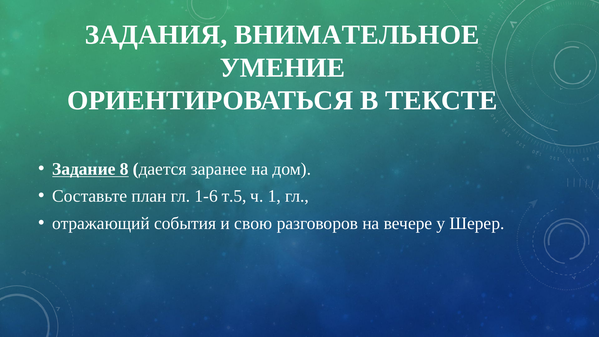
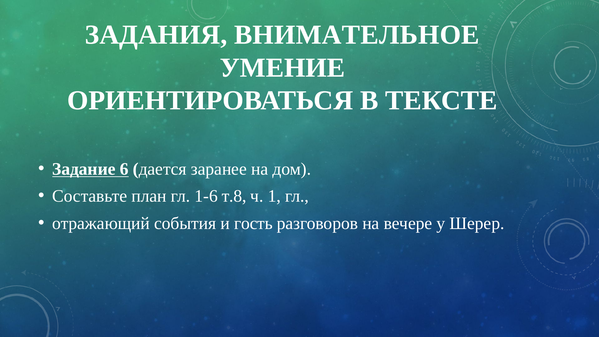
8: 8 -> 6
т.5: т.5 -> т.8
свою: свою -> гость
